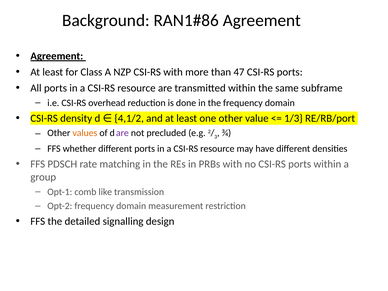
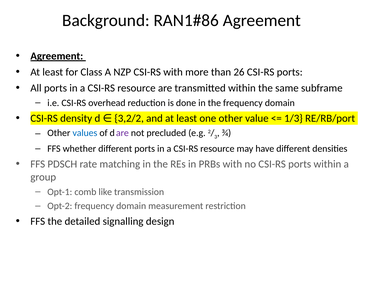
47: 47 -> 26
4,1/2: 4,1/2 -> 3,2/2
values colour: orange -> blue
